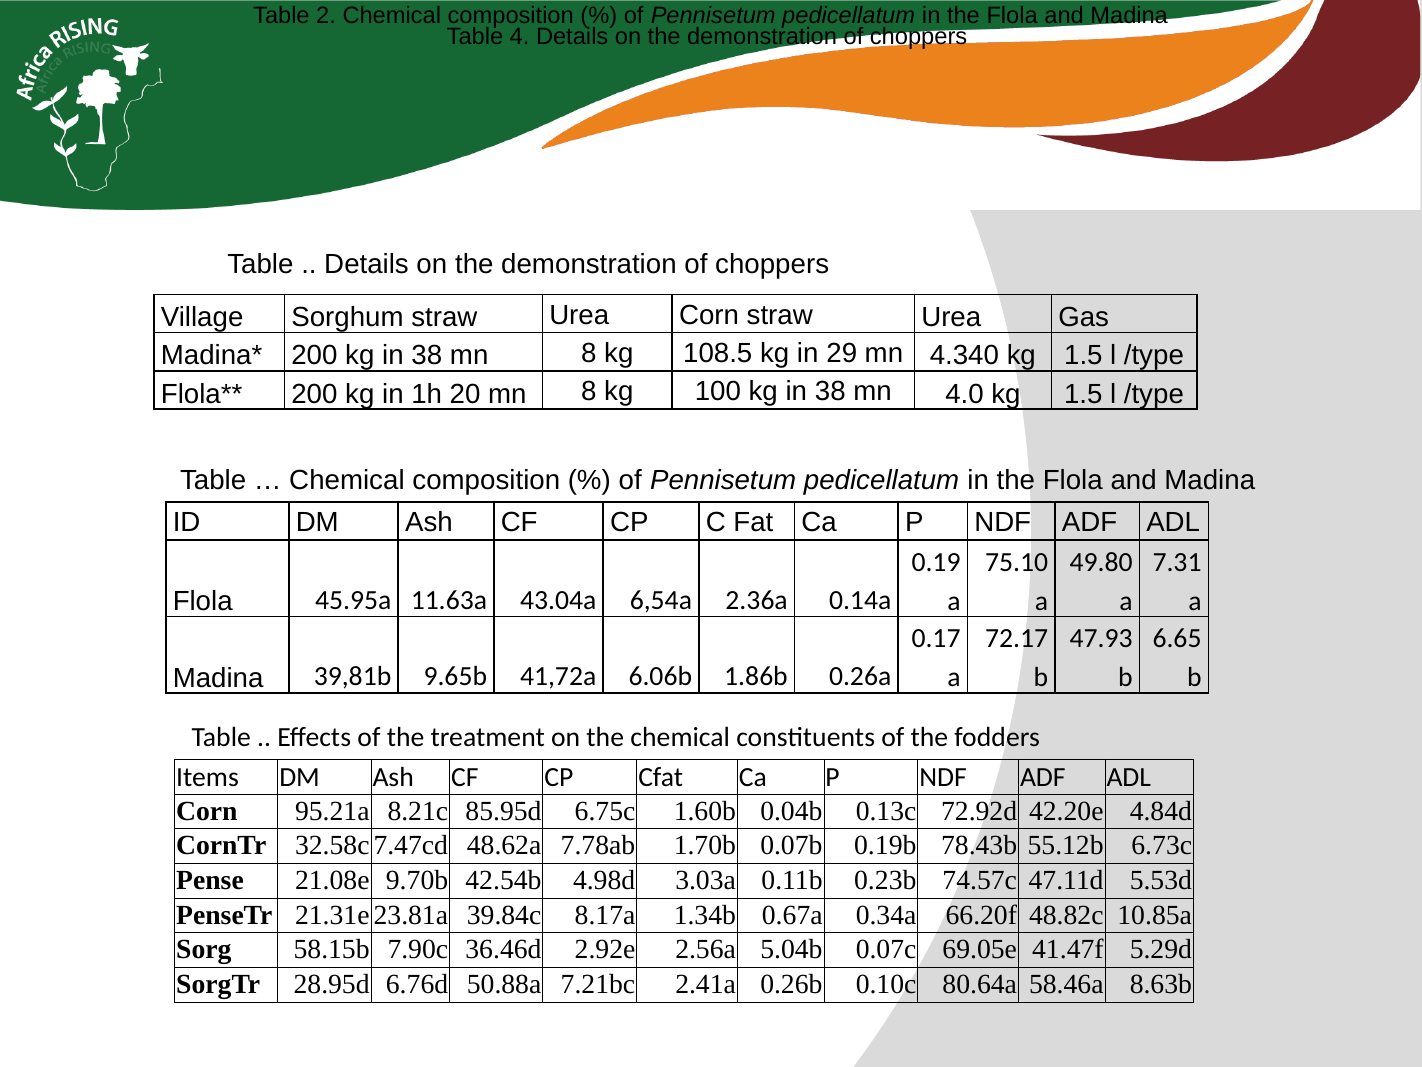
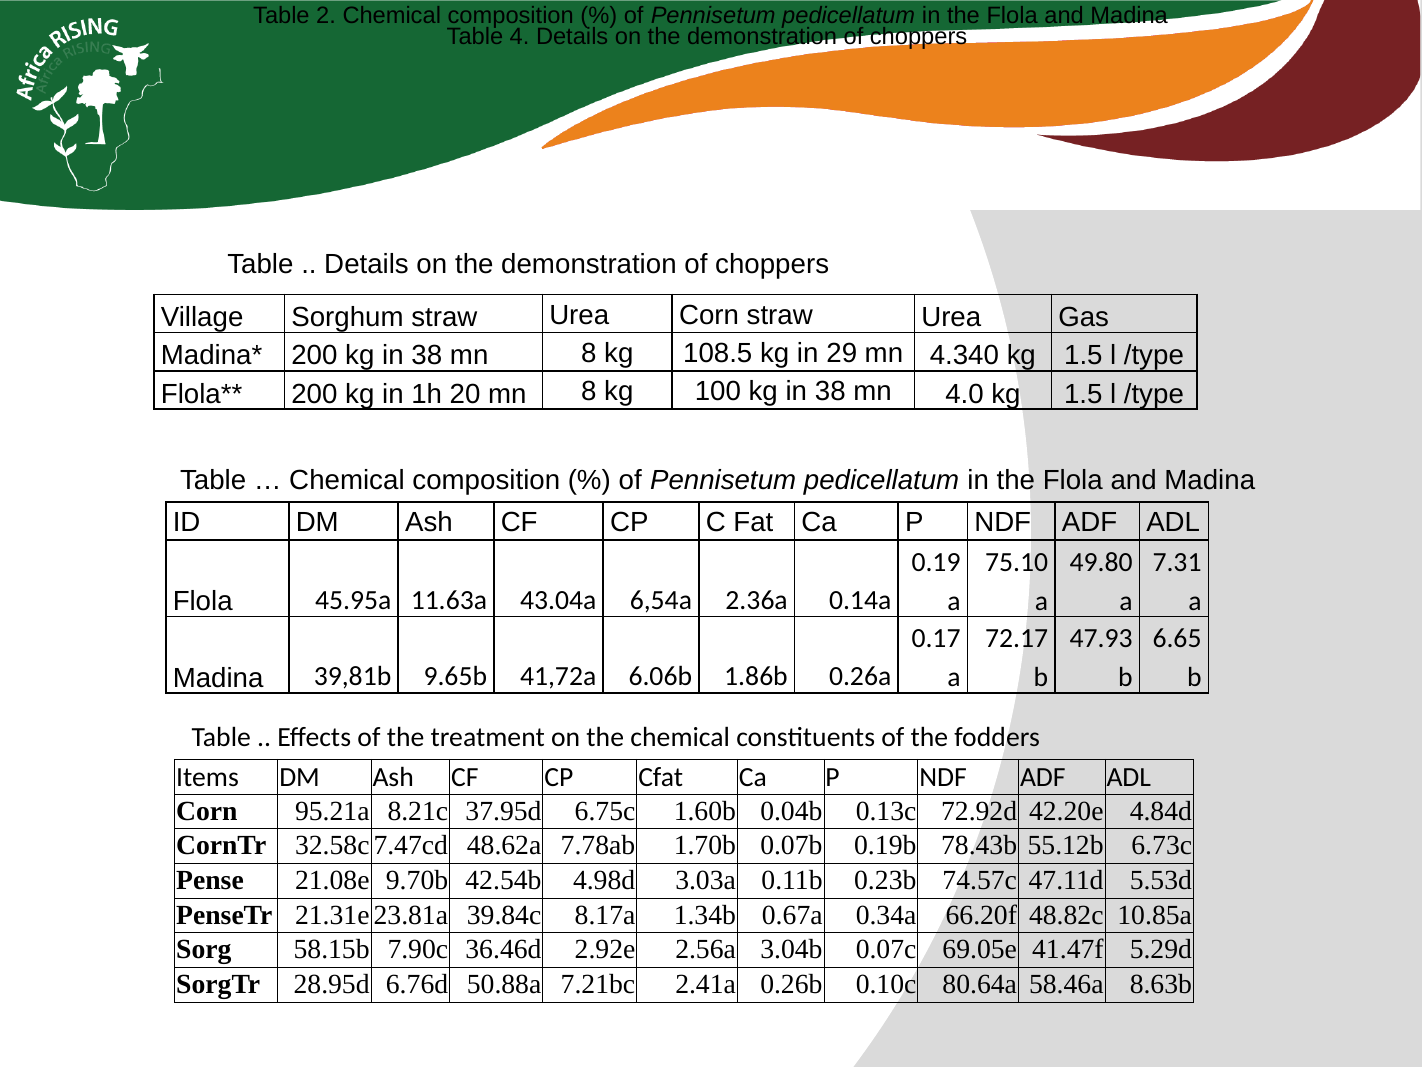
85.95d: 85.95d -> 37.95d
5.04b: 5.04b -> 3.04b
